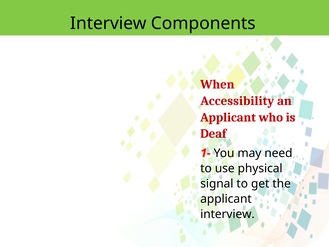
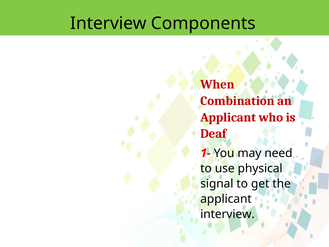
Accessibility: Accessibility -> Combination
